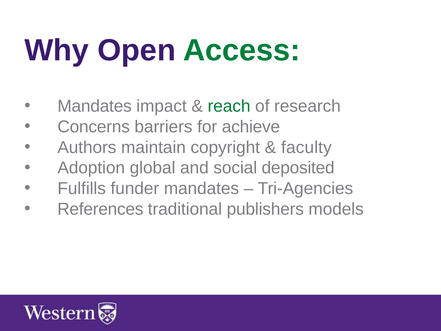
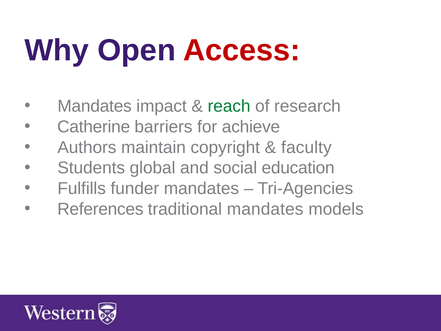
Access colour: green -> red
Concerns: Concerns -> Catherine
Adoption: Adoption -> Students
deposited: deposited -> education
traditional publishers: publishers -> mandates
